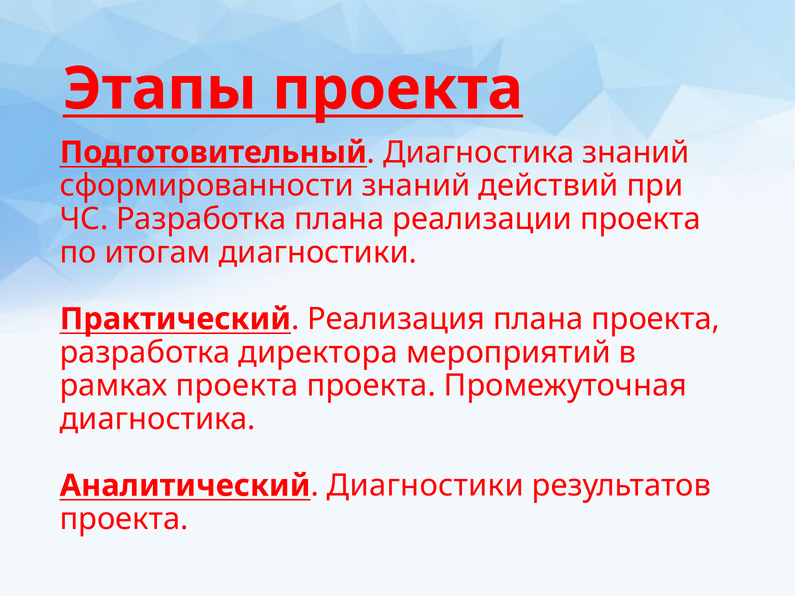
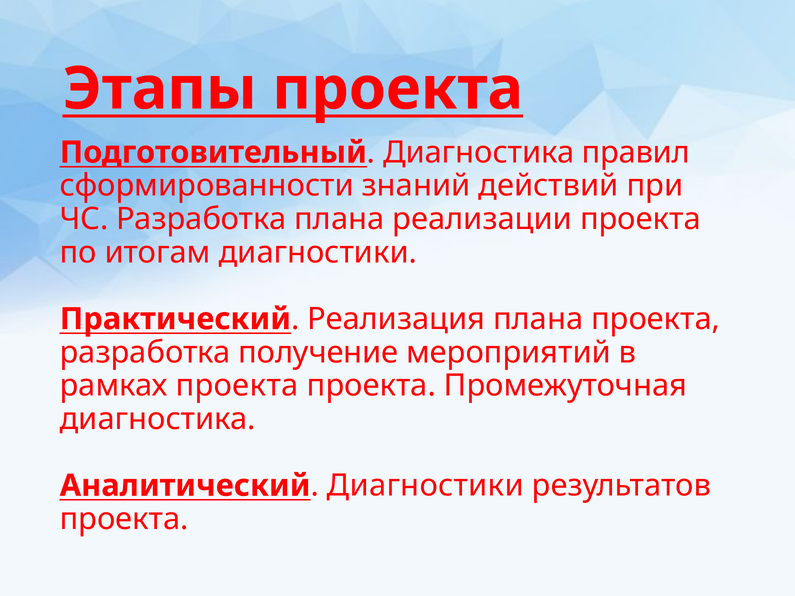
Диагностика знаний: знаний -> правил
директора: директора -> получение
